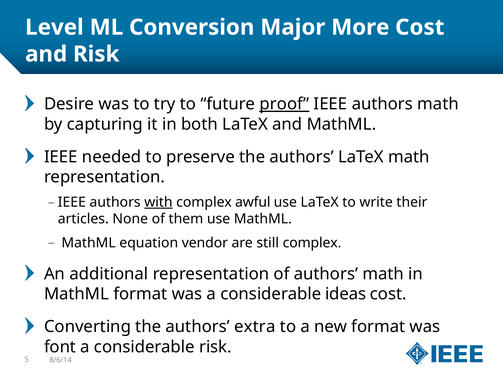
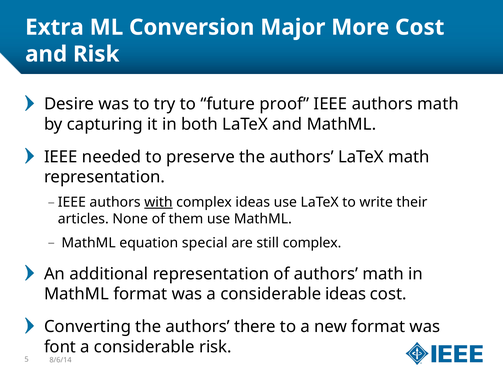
Level: Level -> Extra
proof underline: present -> none
complex awful: awful -> ideas
vendor: vendor -> special
extra: extra -> there
